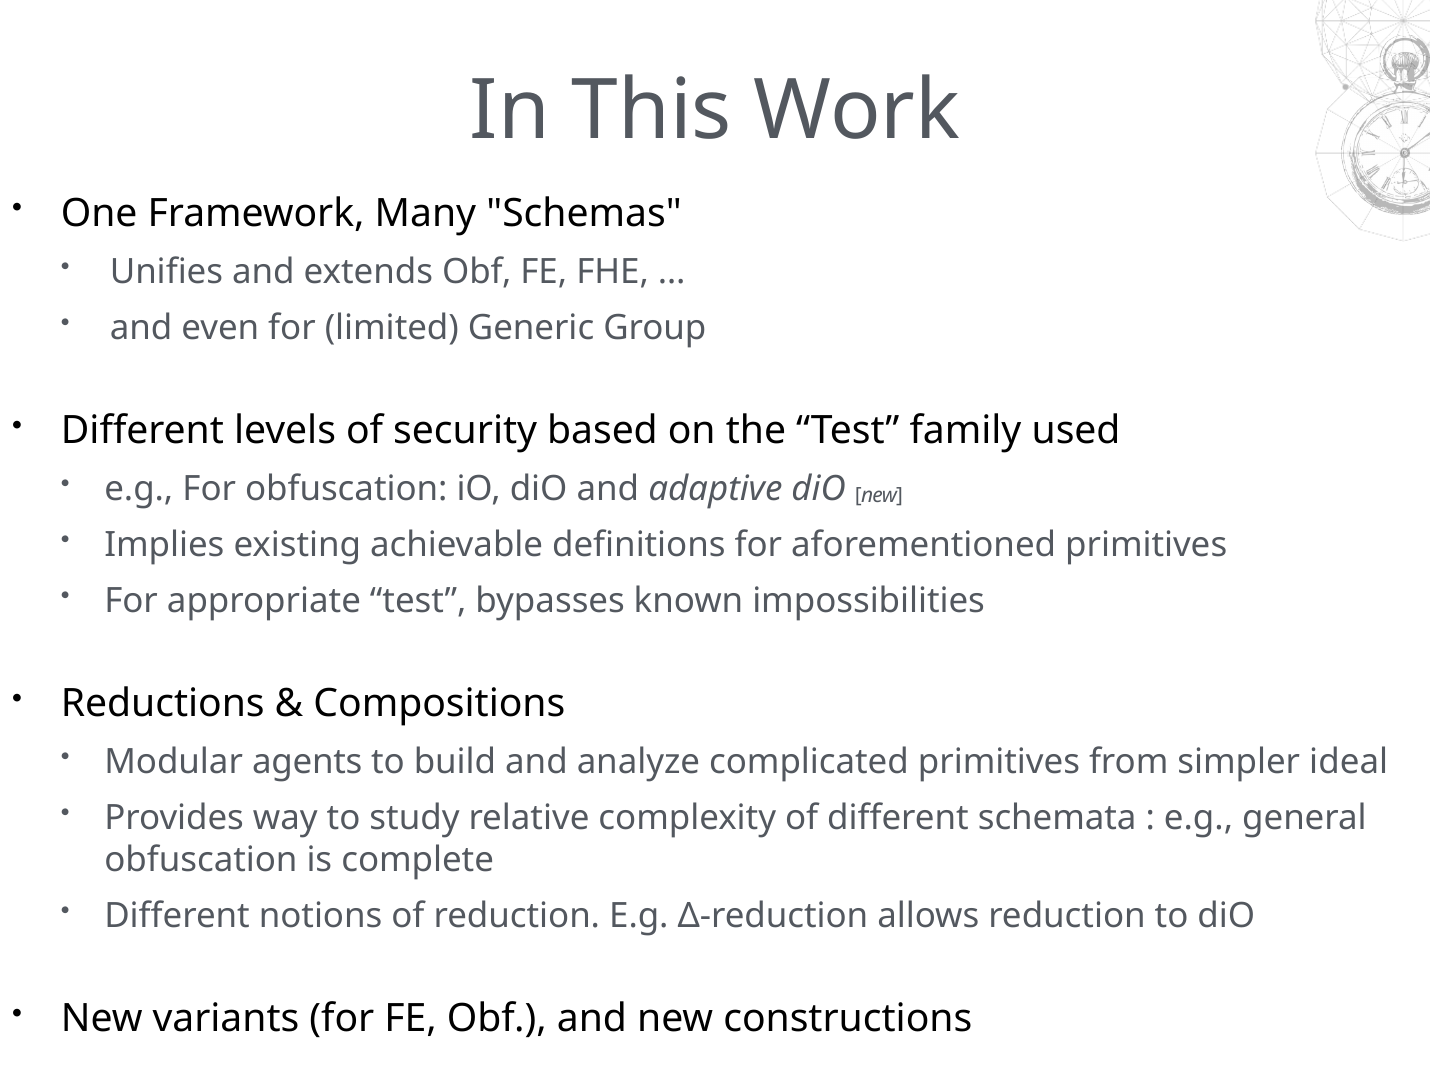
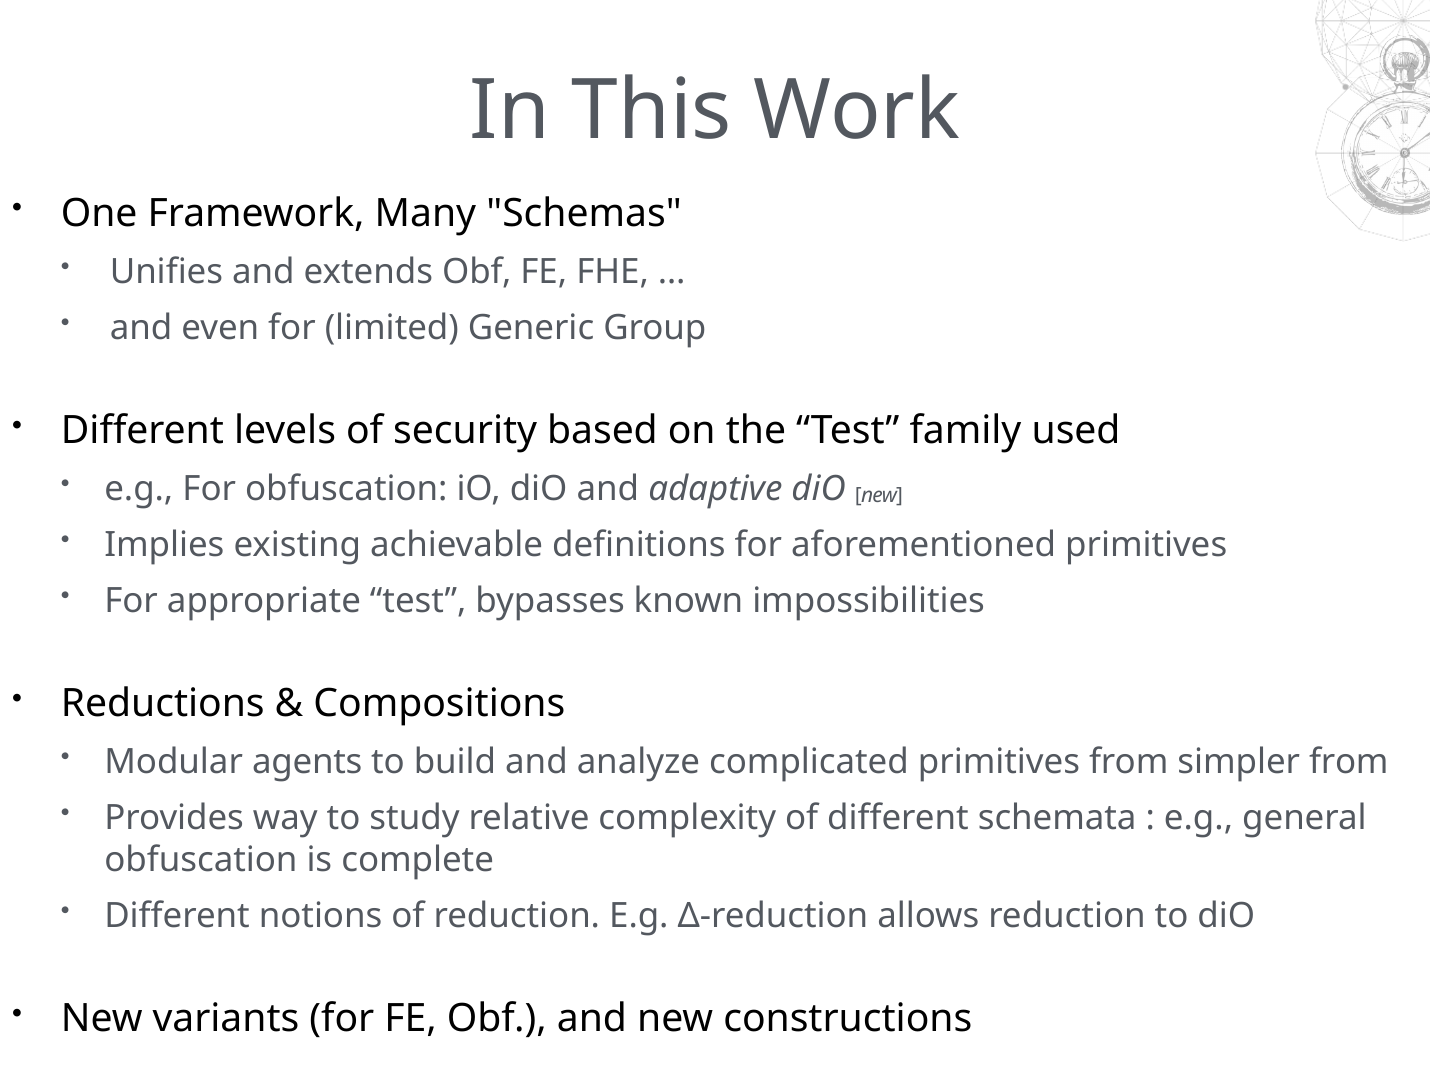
simpler ideal: ideal -> from
